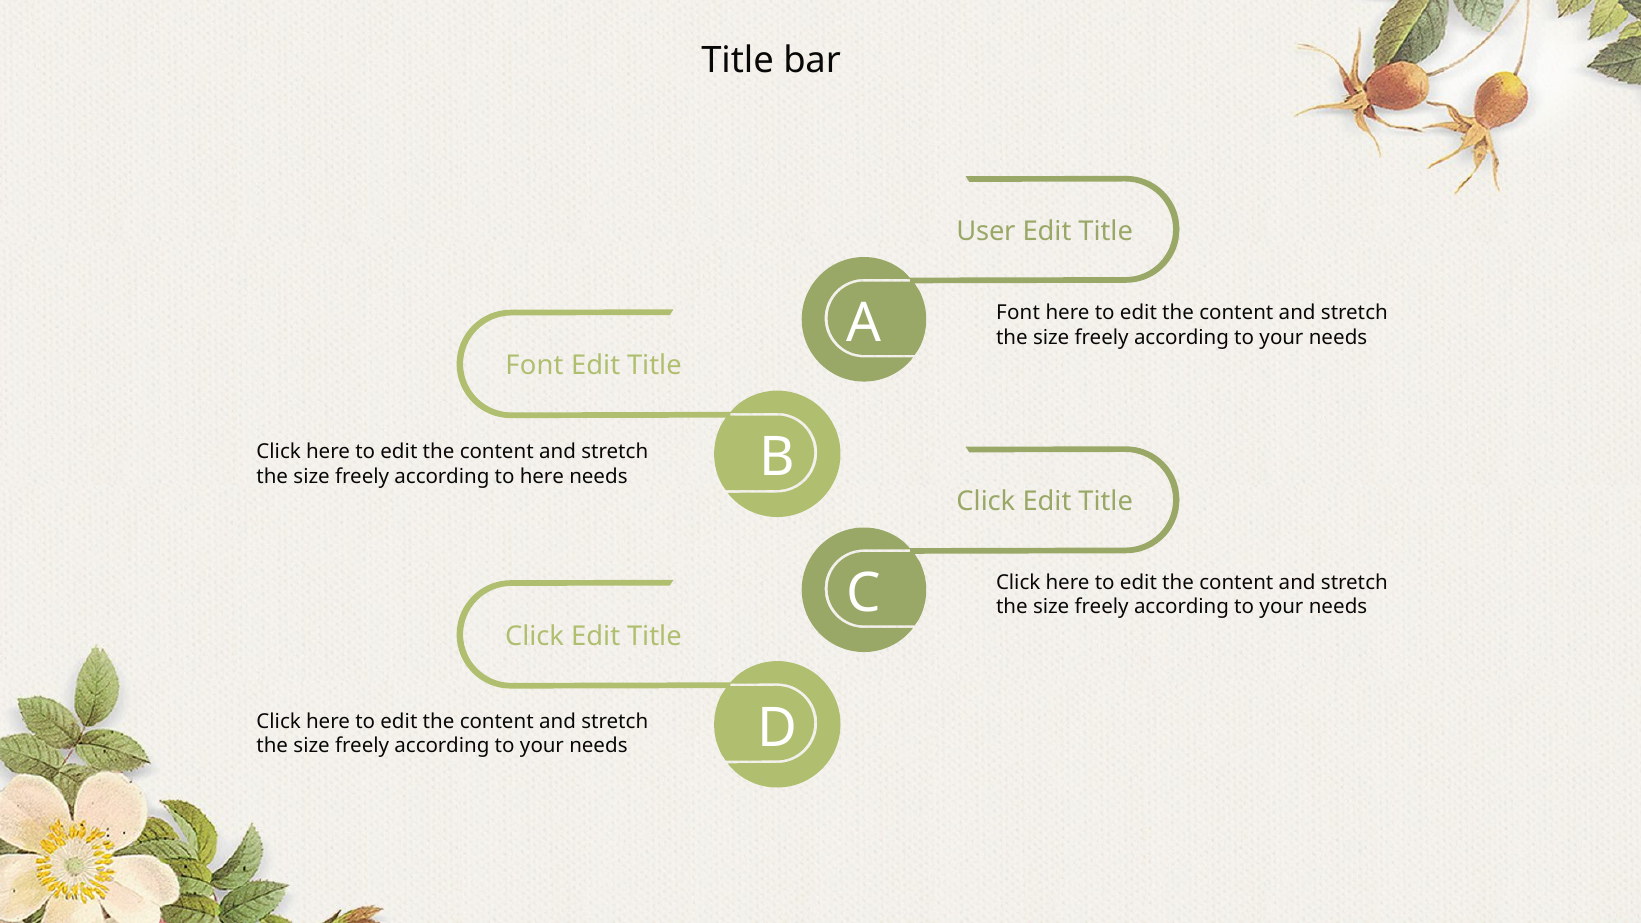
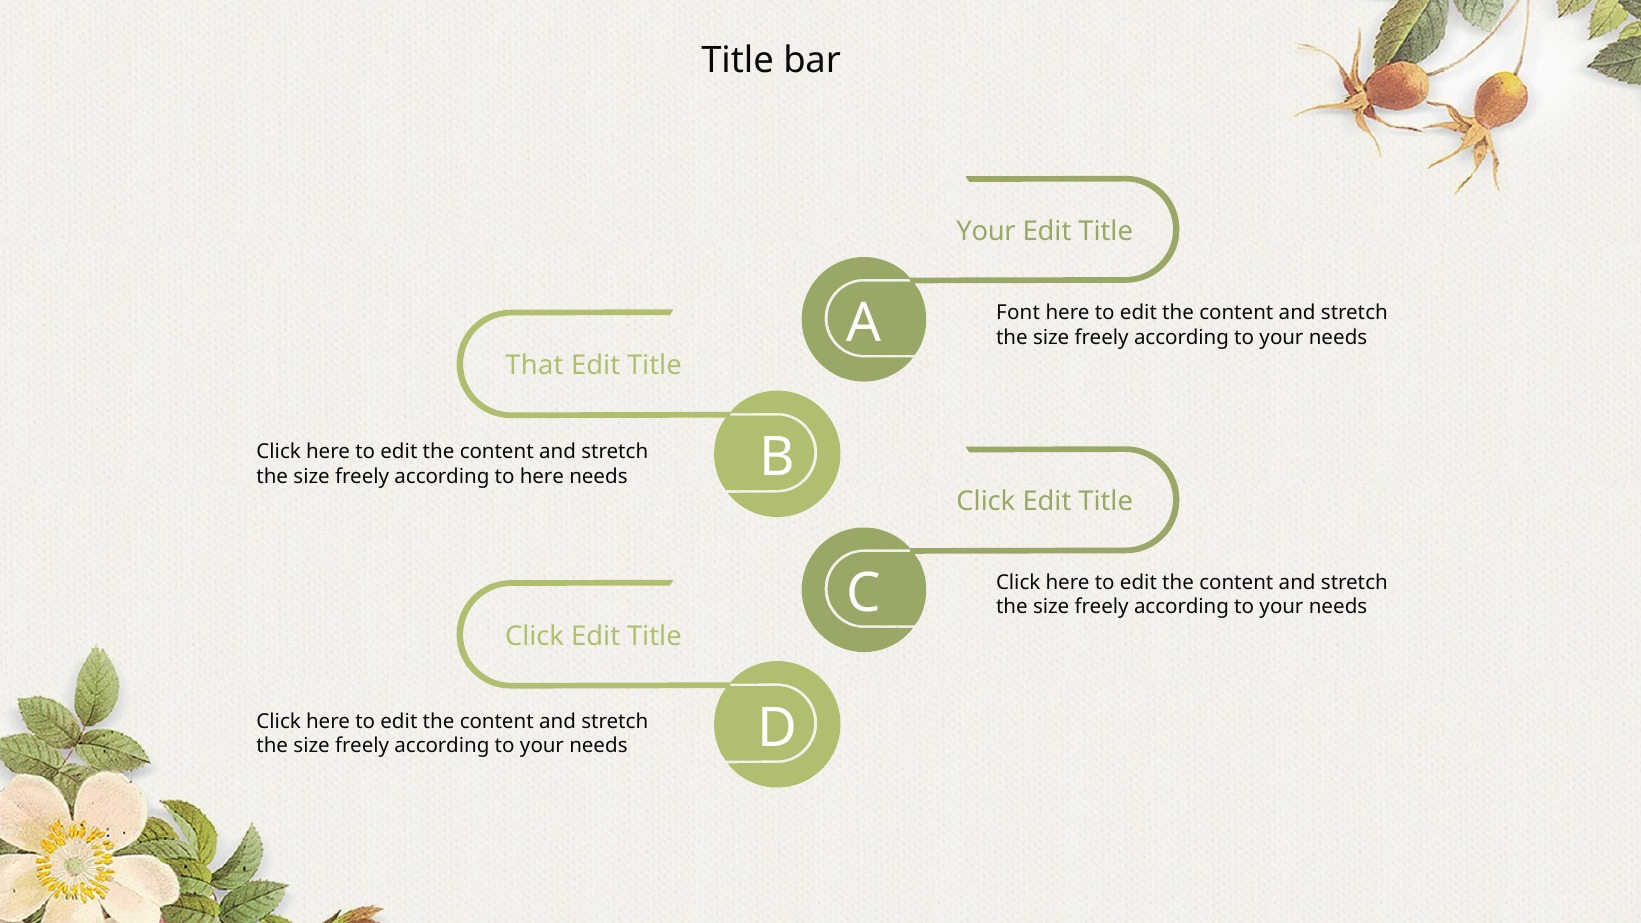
User at (986, 232): User -> Your
Font at (534, 366): Font -> That
